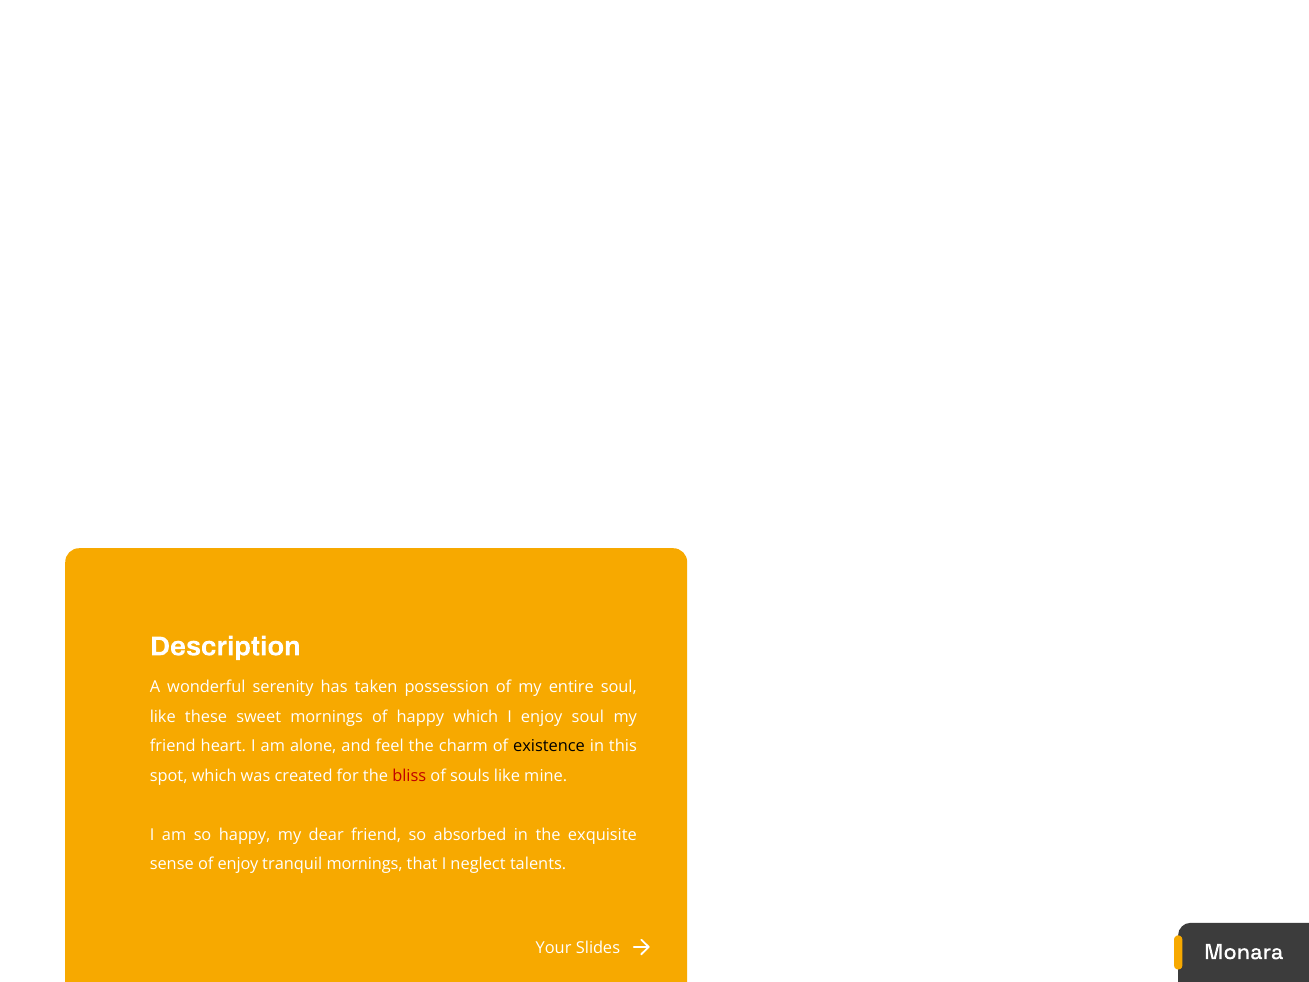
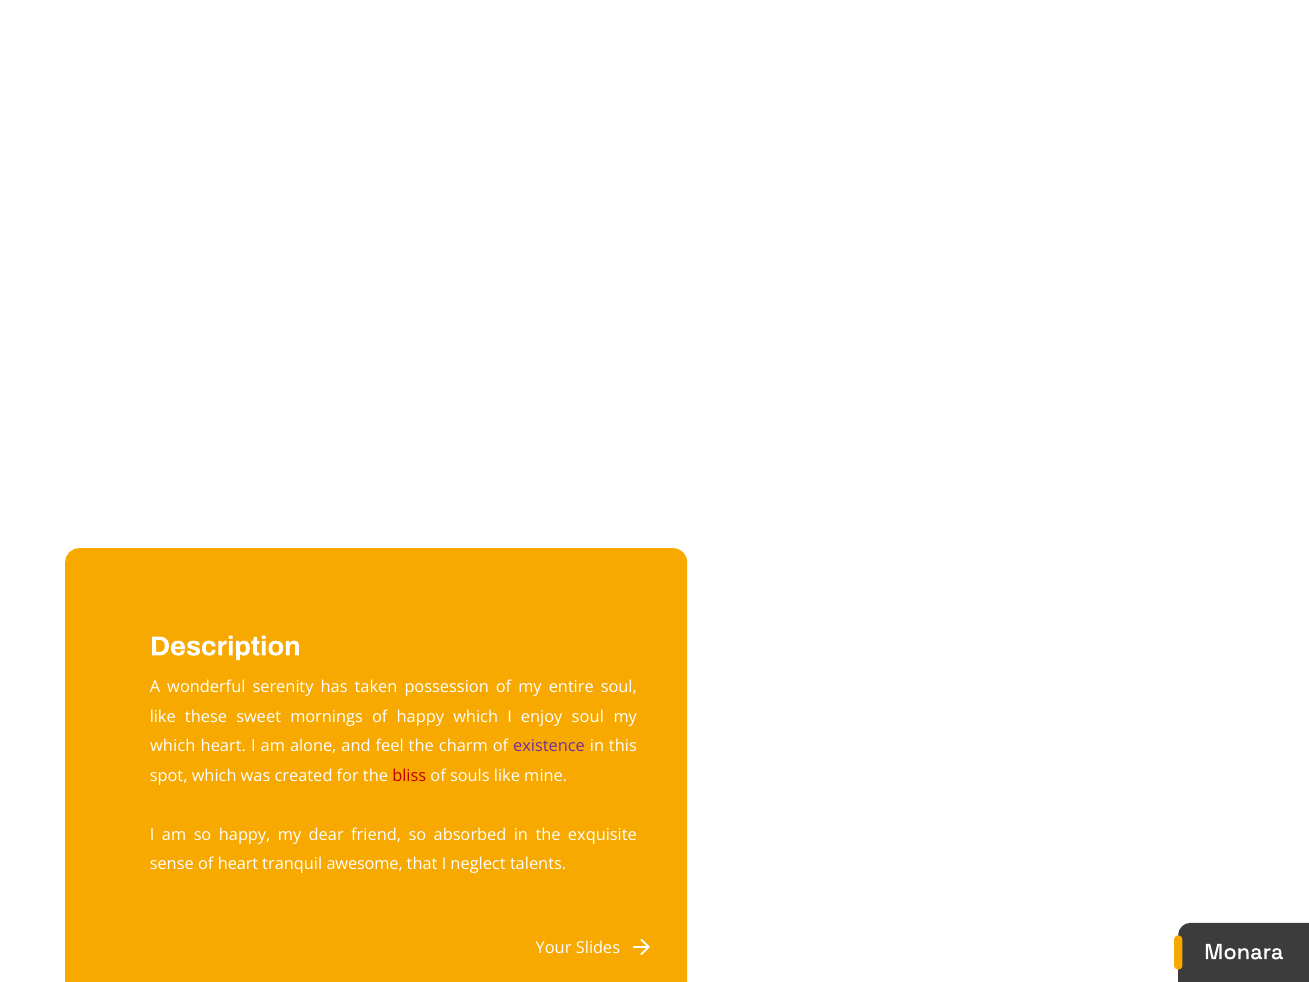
friend at (173, 746): friend -> which
existence colour: black -> purple
of enjoy: enjoy -> heart
tranquil mornings: mornings -> awesome
